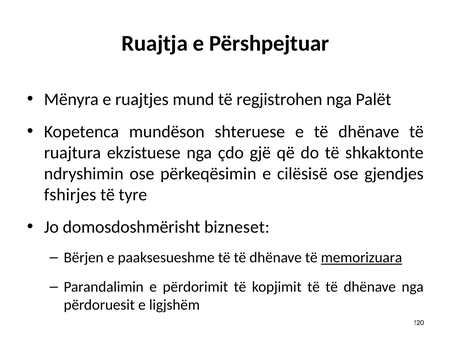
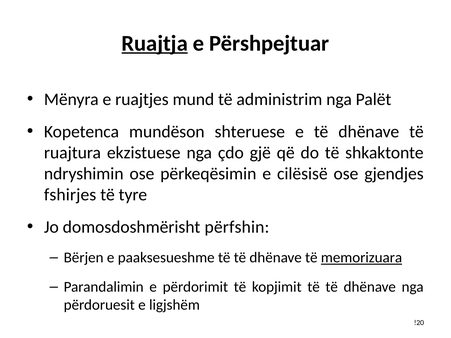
Ruajtja underline: none -> present
regjistrohen: regjistrohen -> administrim
bizneset: bizneset -> përfshin
